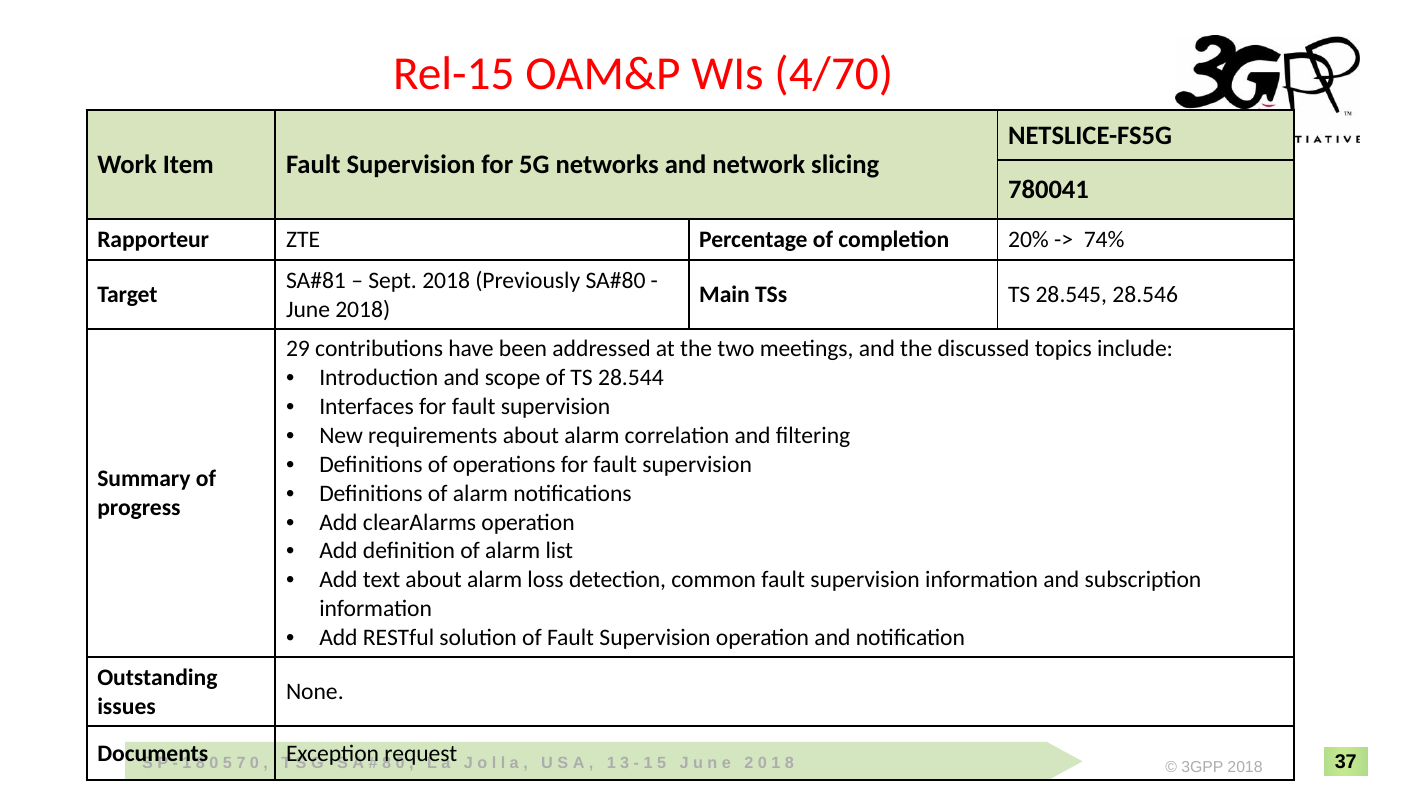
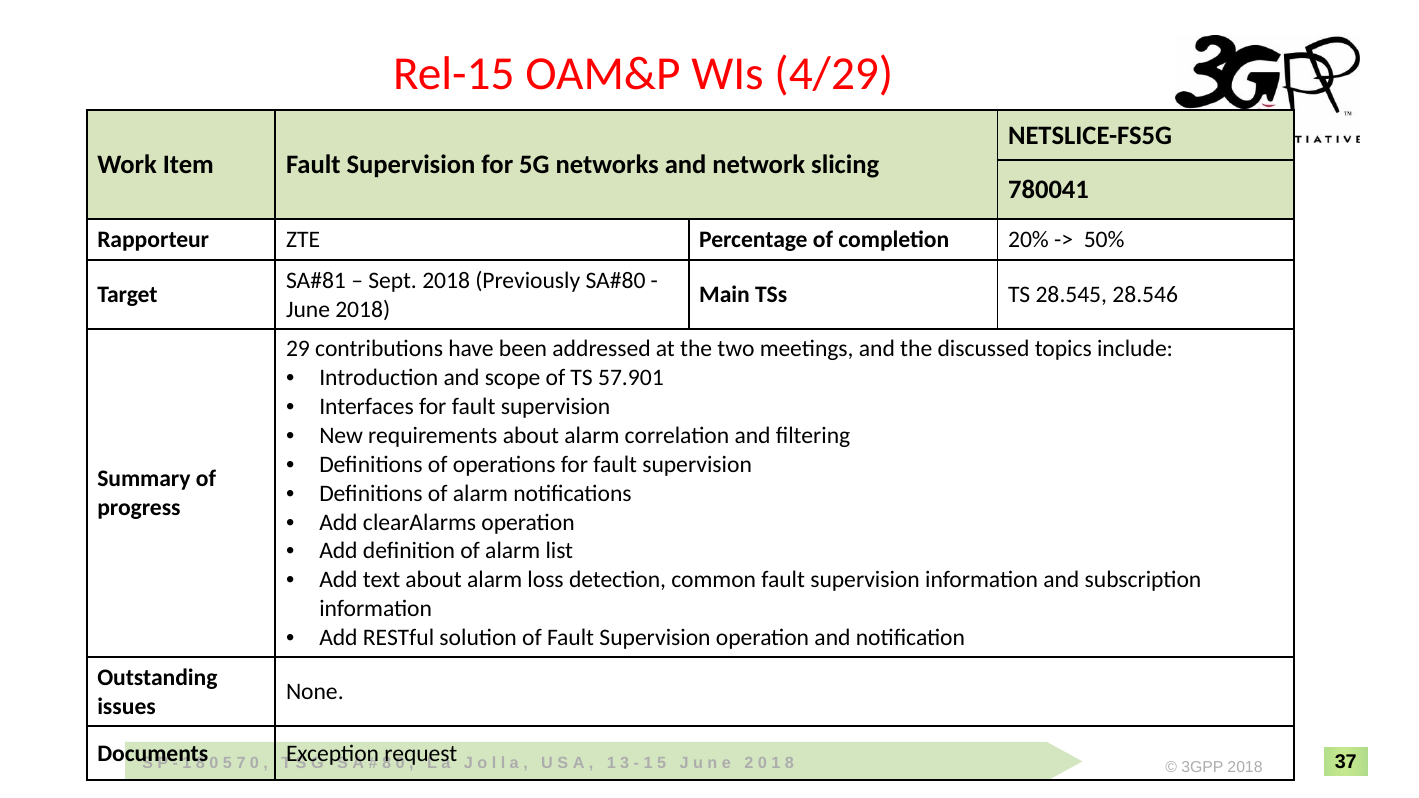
4/70: 4/70 -> 4/29
74%: 74% -> 50%
28.544: 28.544 -> 57.901
